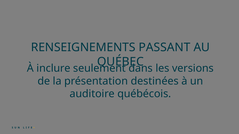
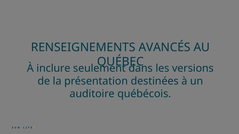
PASSANT: PASSANT -> AVANCÉS
